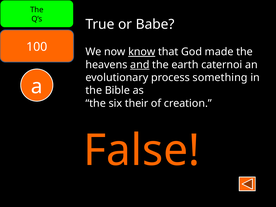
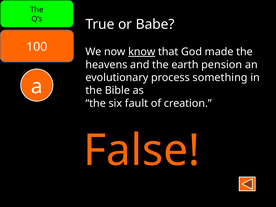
and underline: present -> none
caternoi: caternoi -> pension
their: their -> fault
